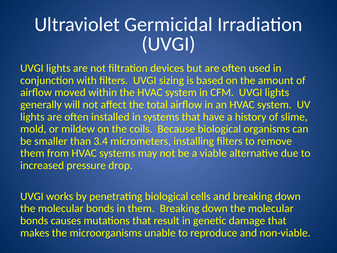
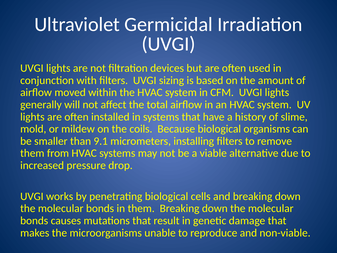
3.4: 3.4 -> 9.1
